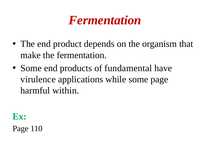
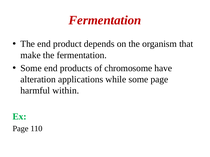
fundamental: fundamental -> chromosome
virulence: virulence -> alteration
